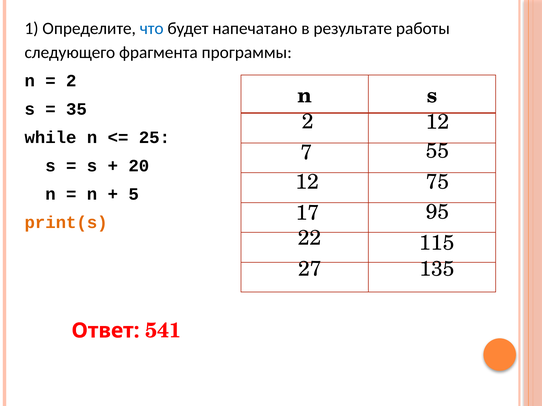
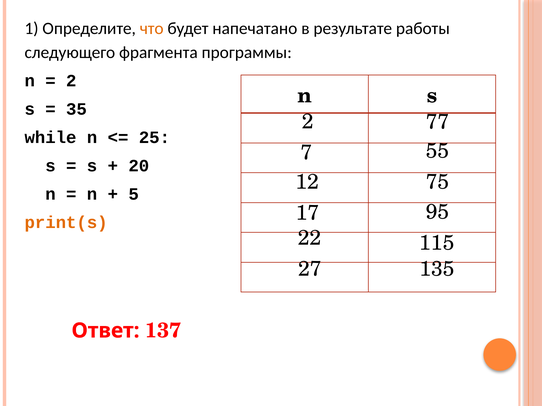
что colour: blue -> orange
2 12: 12 -> 77
541: 541 -> 137
